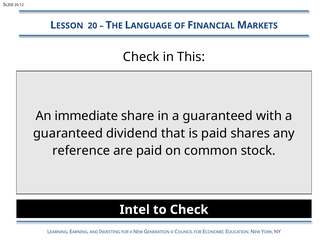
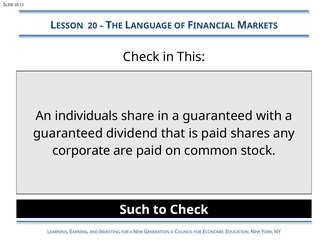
immediate: immediate -> individuals
reference: reference -> corporate
Intel: Intel -> Such
